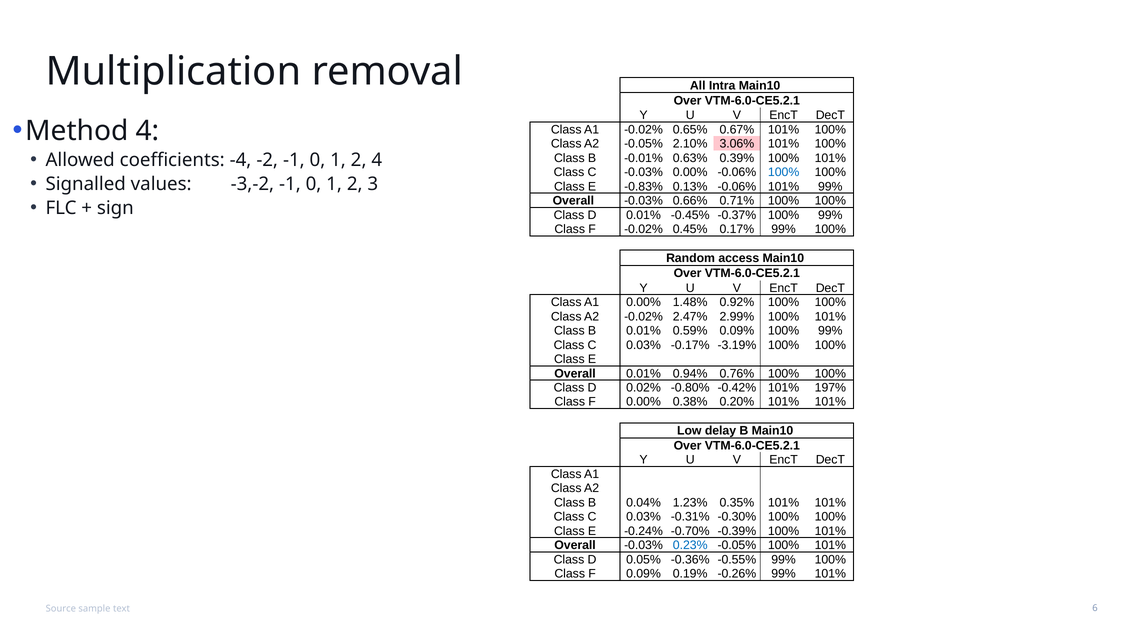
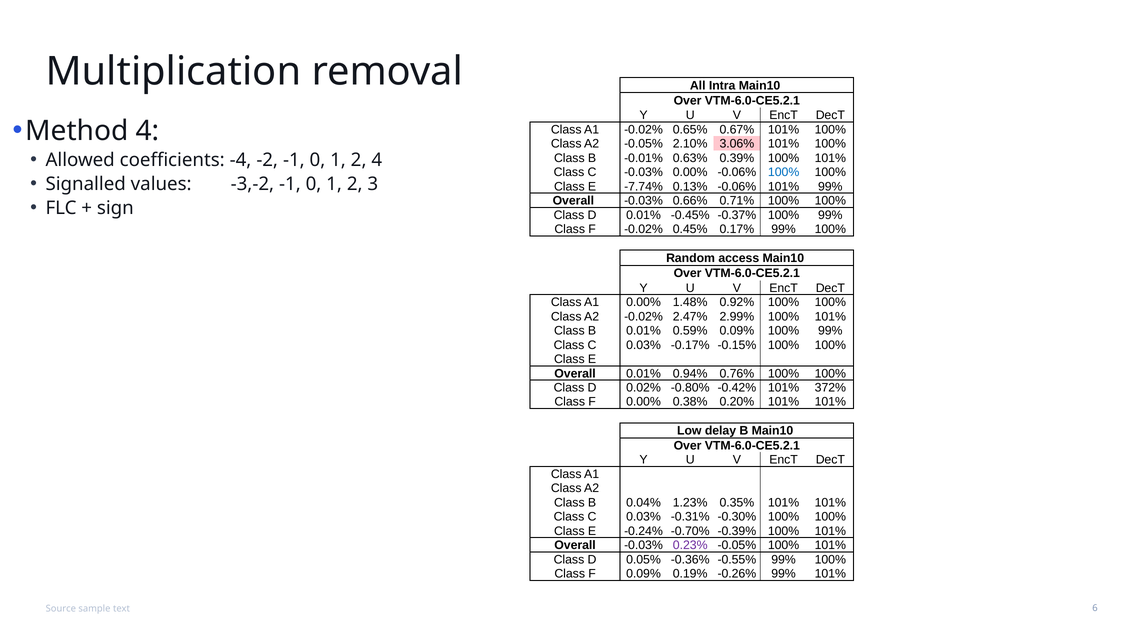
-0.83%: -0.83% -> -7.74%
-3.19%: -3.19% -> -0.15%
197%: 197% -> 372%
0.23% colour: blue -> purple
